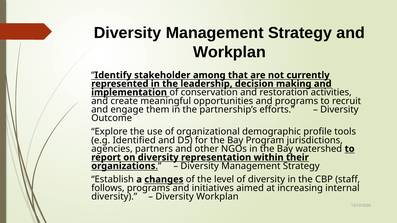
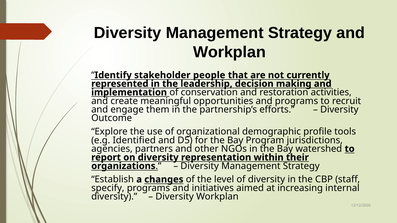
among: among -> people
follows: follows -> specify
